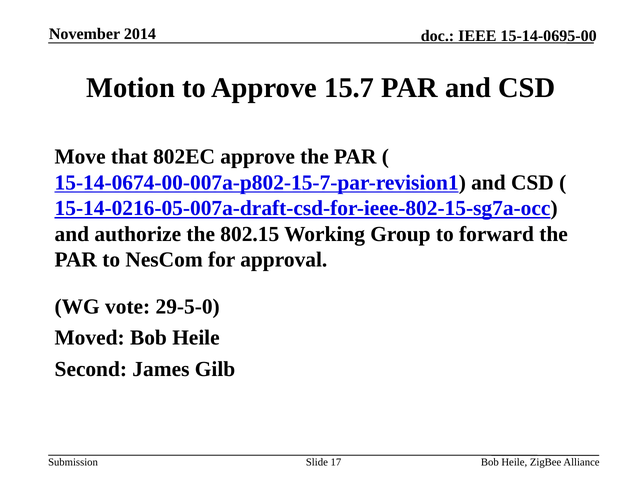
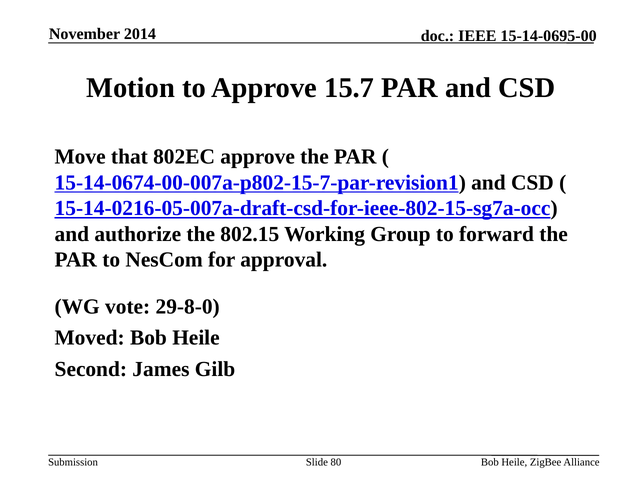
29-5-0: 29-5-0 -> 29-8-0
17: 17 -> 80
